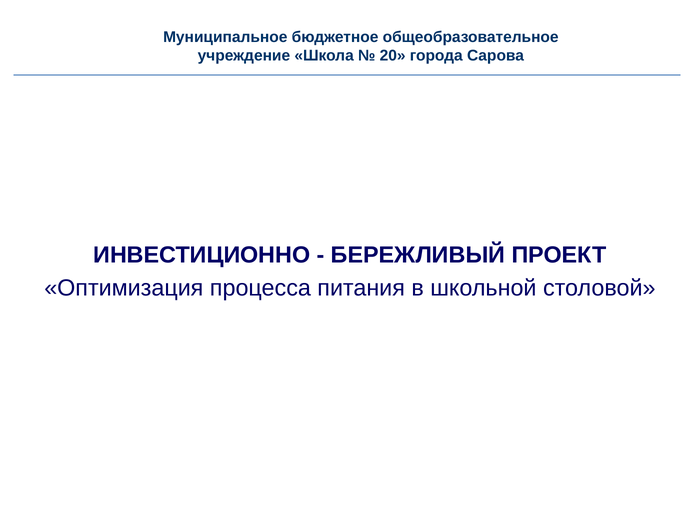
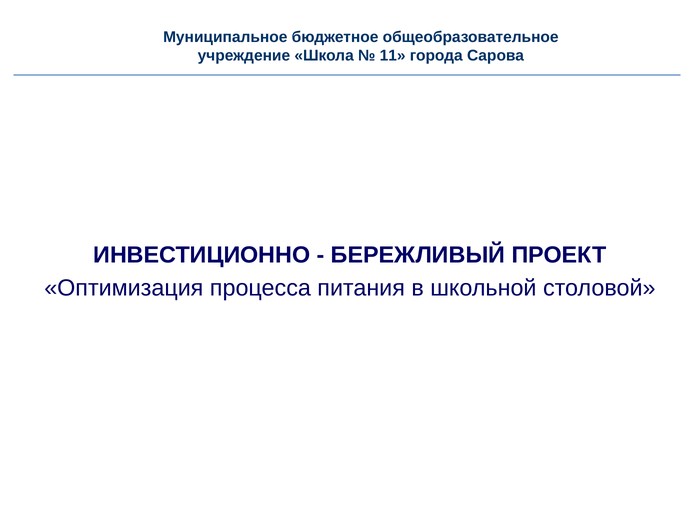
20: 20 -> 11
